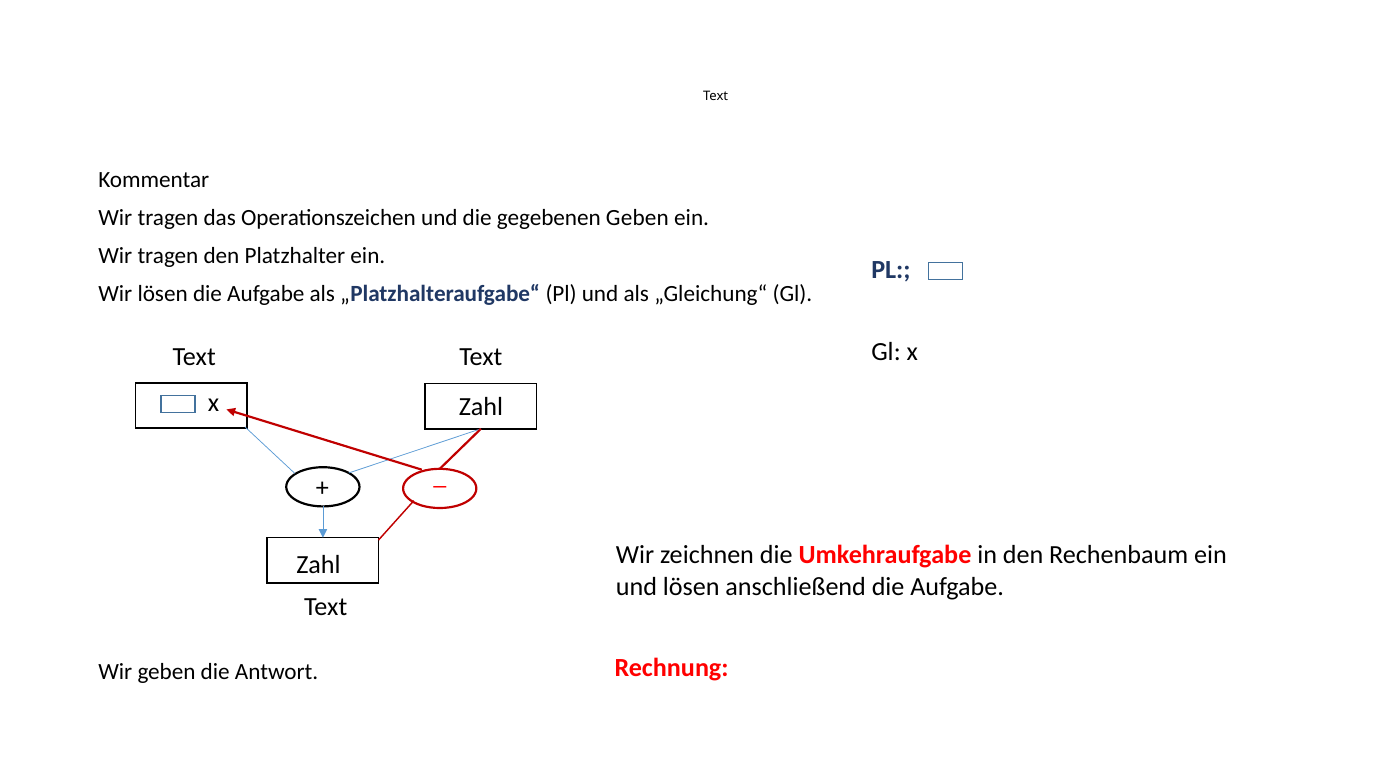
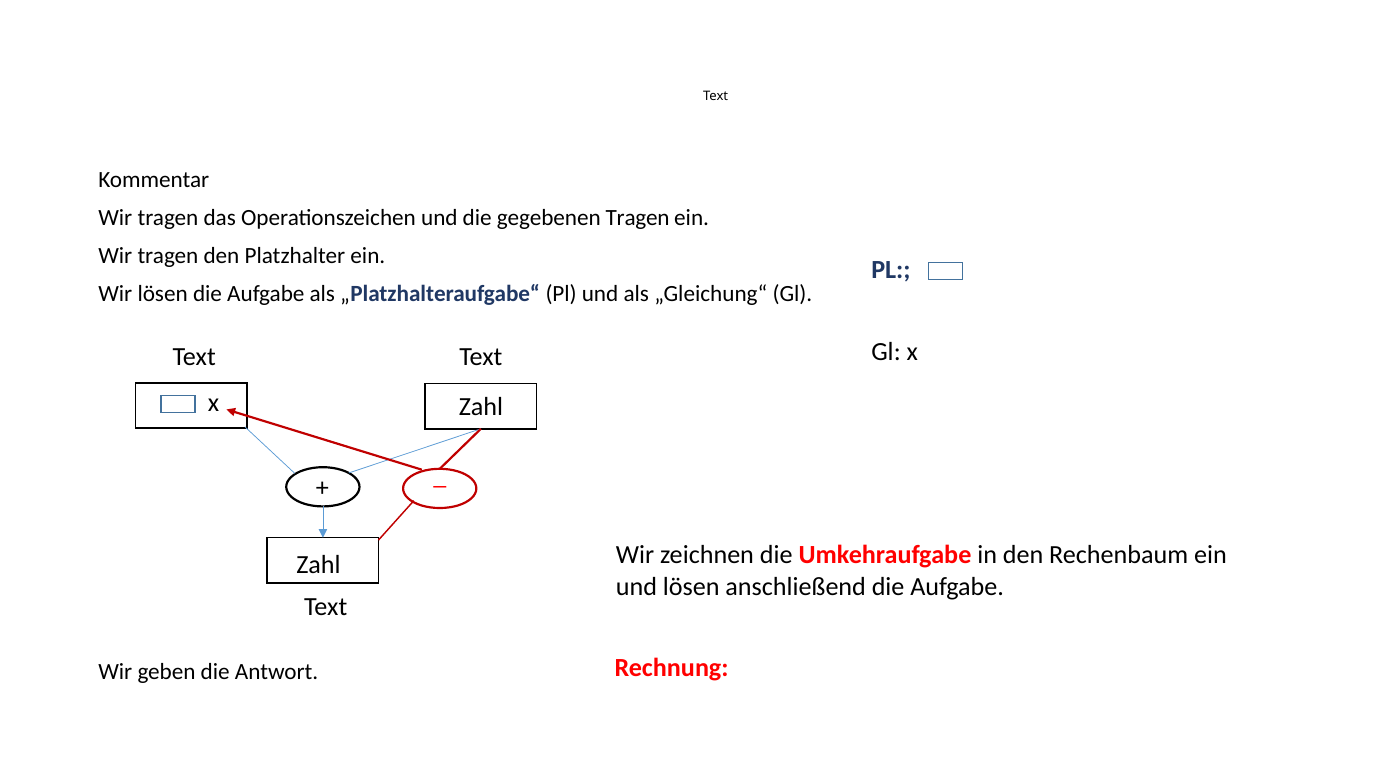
gegebenen Geben: Geben -> Tragen
